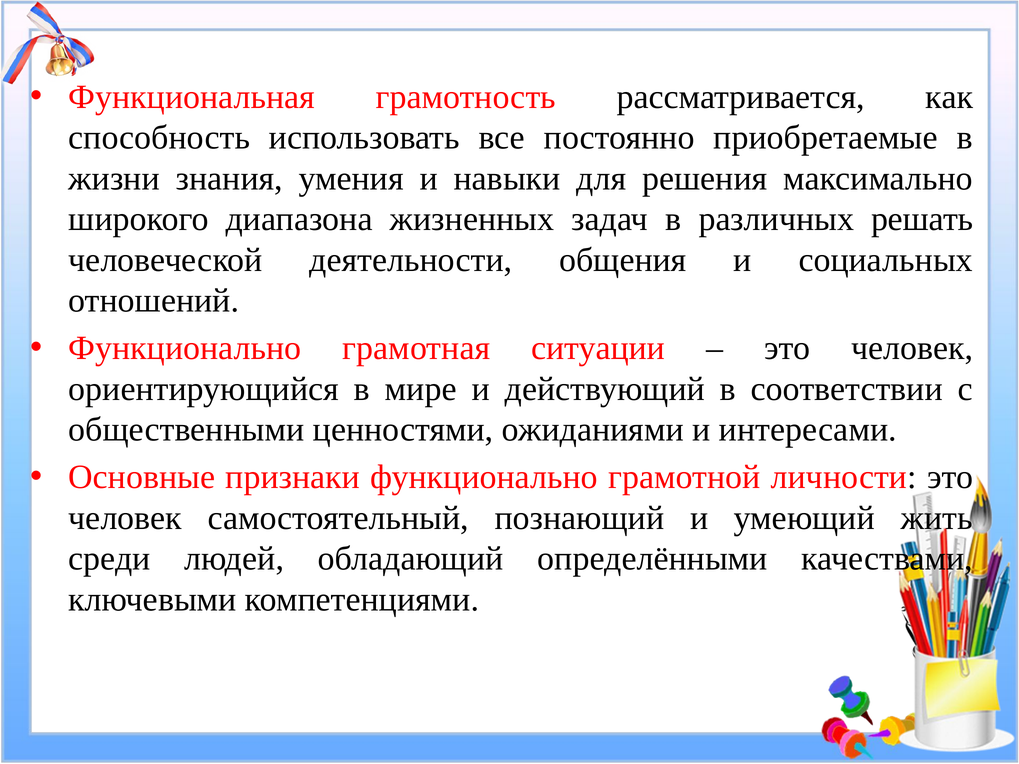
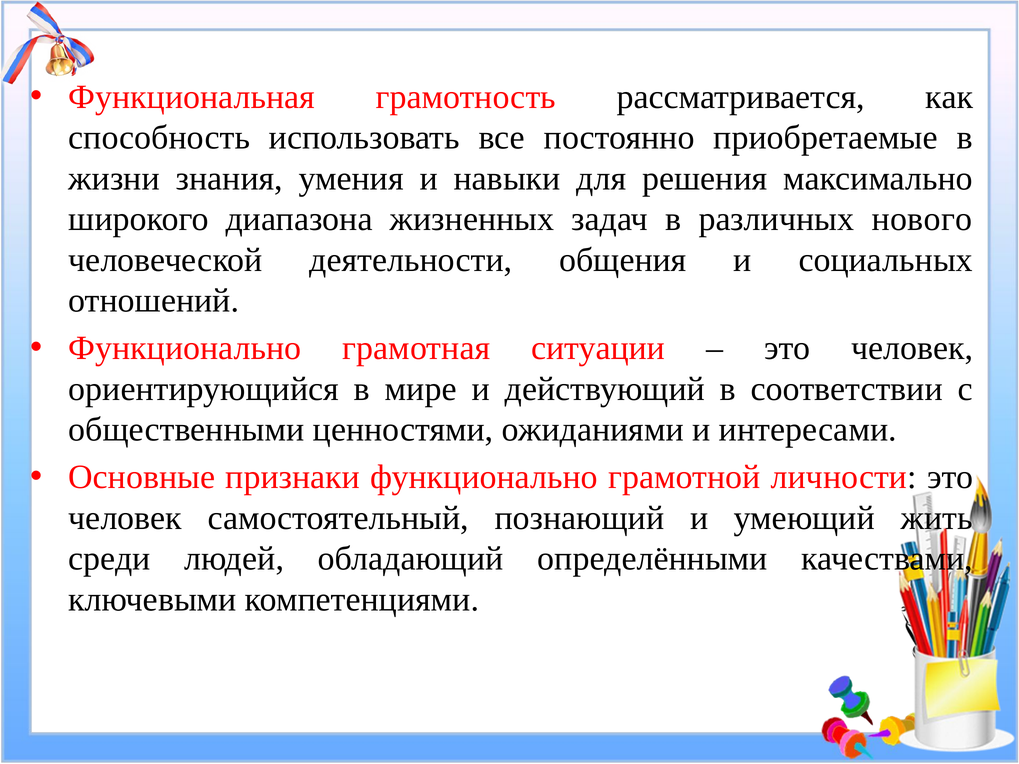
решать: решать -> нового
